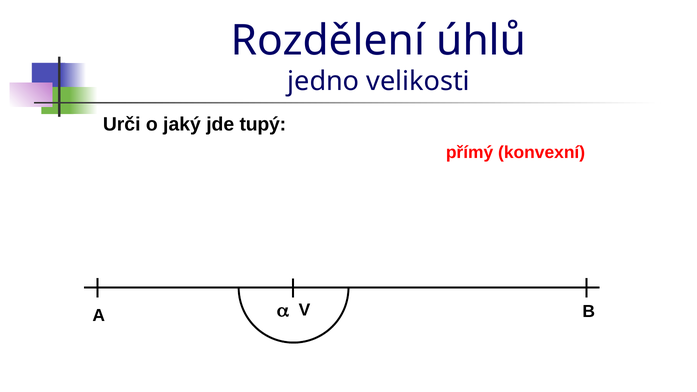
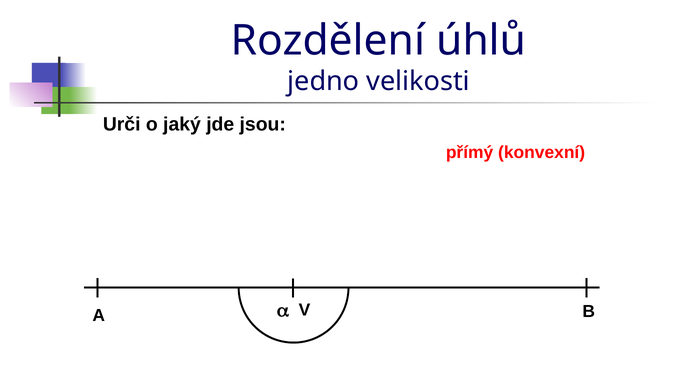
tupý: tupý -> jsou
